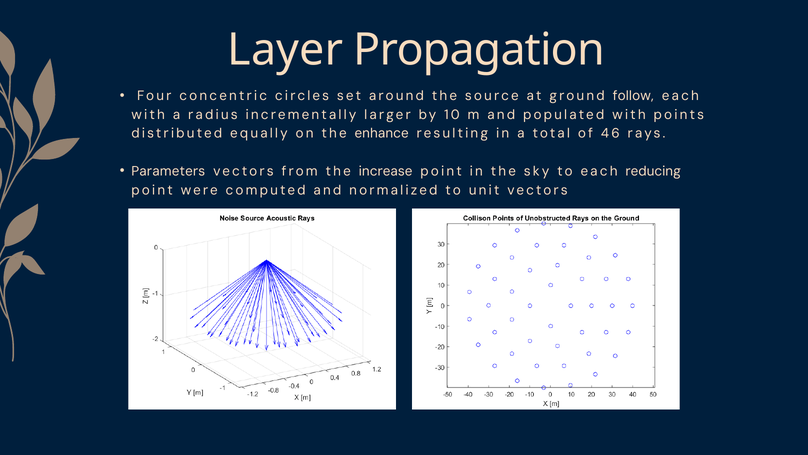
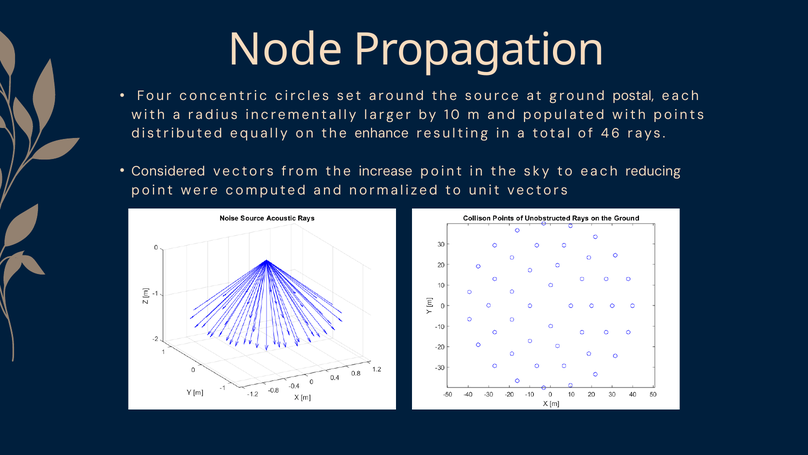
Layer: Layer -> Node
follow: follow -> postal
Parameters: Parameters -> Considered
